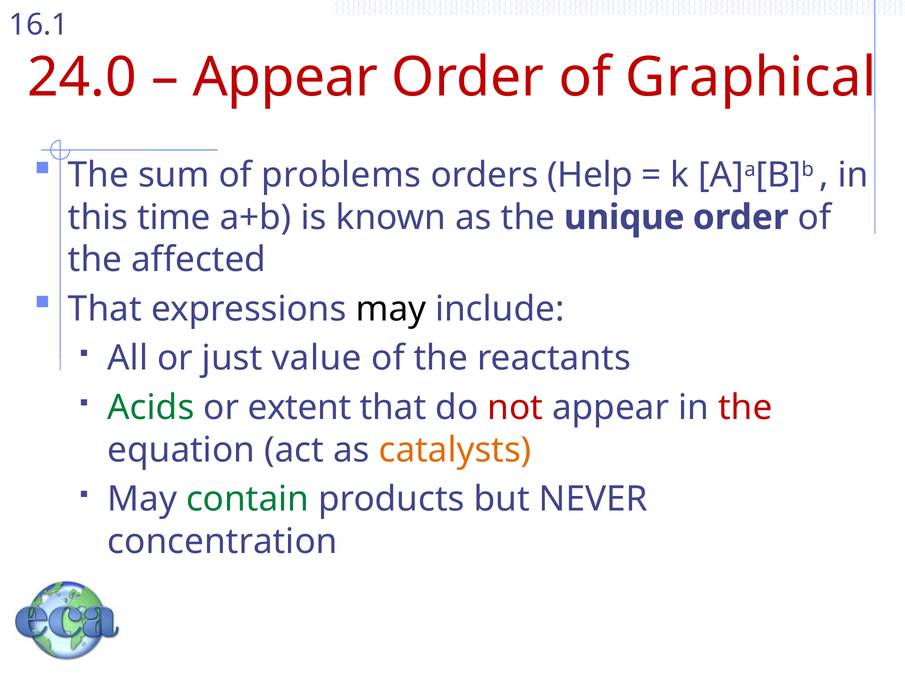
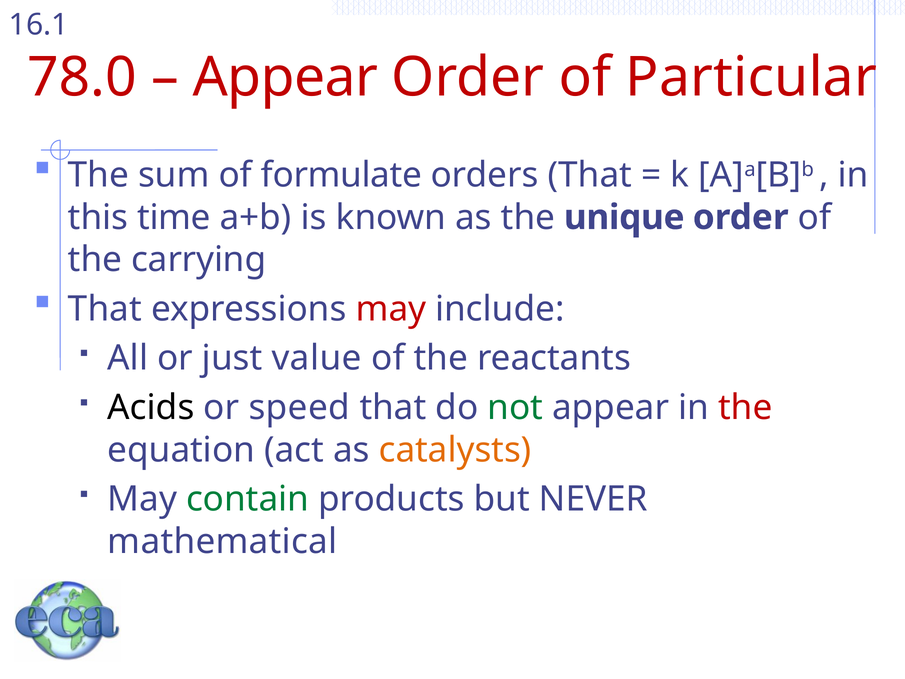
24.0: 24.0 -> 78.0
Graphical: Graphical -> Particular
problems: problems -> formulate
orders Help: Help -> That
affected: affected -> carrying
may at (391, 309) colour: black -> red
Acids colour: green -> black
extent: extent -> speed
not colour: red -> green
concentration: concentration -> mathematical
